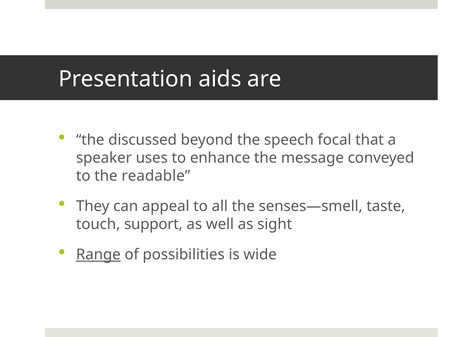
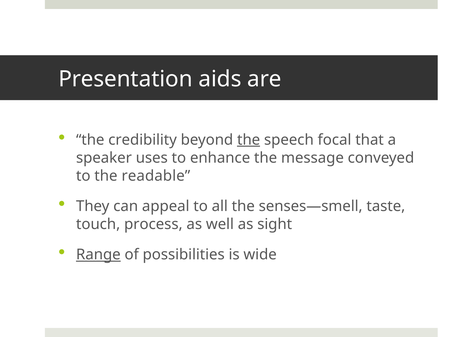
discussed: discussed -> credibility
the at (249, 140) underline: none -> present
support: support -> process
